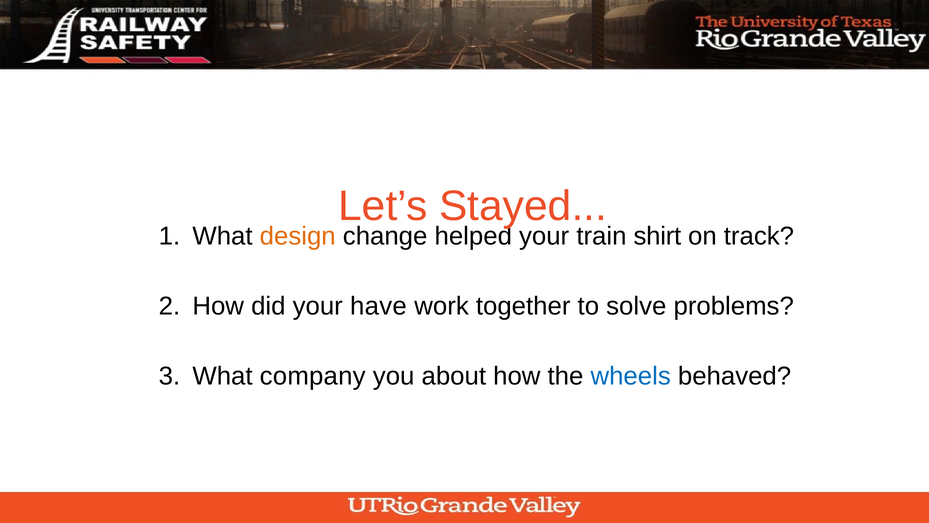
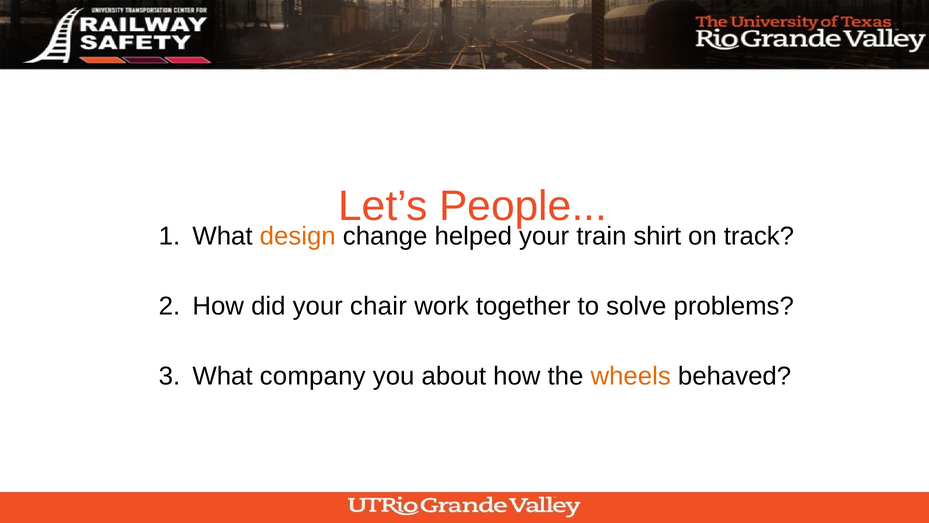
Stayed: Stayed -> People
have: have -> chair
wheels colour: blue -> orange
